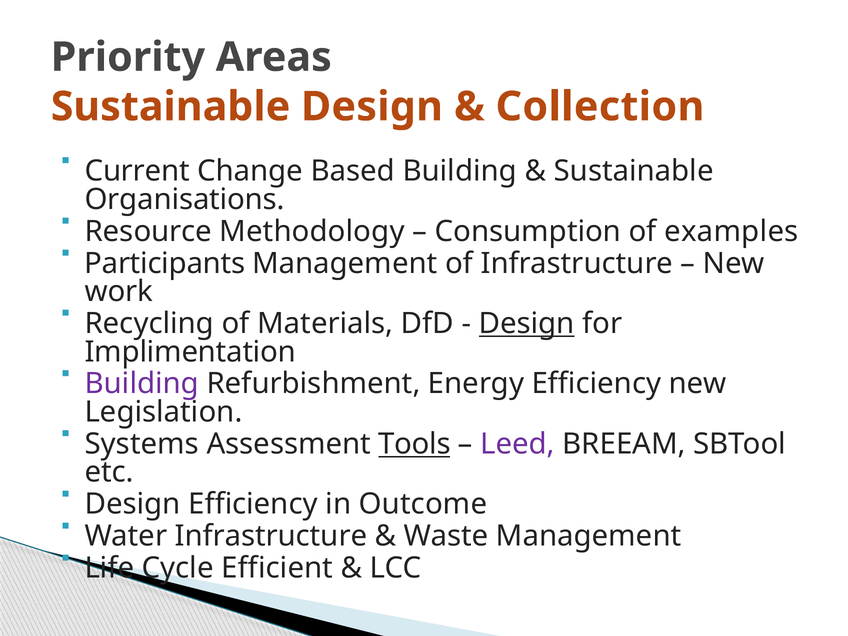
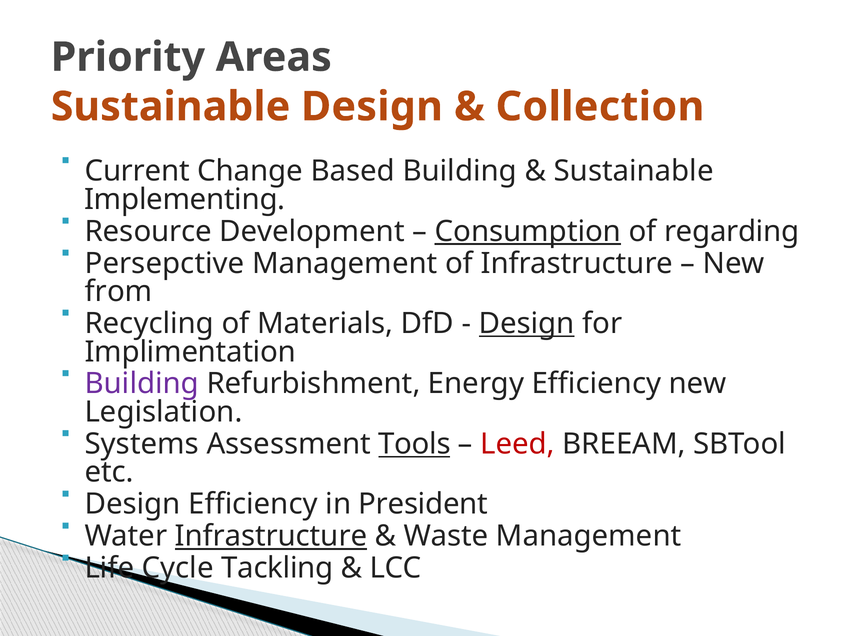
Organisations: Organisations -> Implementing
Methodology: Methodology -> Development
Consumption underline: none -> present
examples: examples -> regarding
Participants: Participants -> Persepctive
work: work -> from
Leed colour: purple -> red
Outcome: Outcome -> President
Infrastructure at (271, 536) underline: none -> present
Efficient: Efficient -> Tackling
